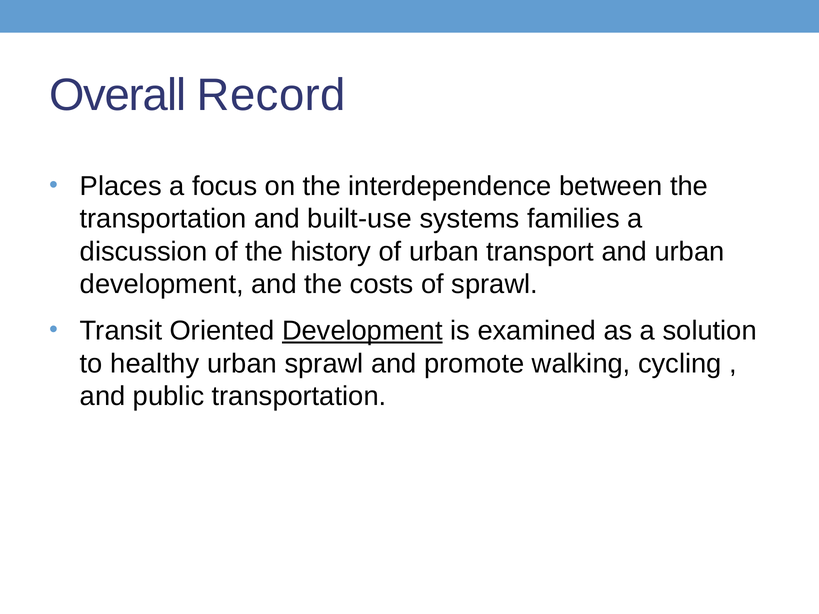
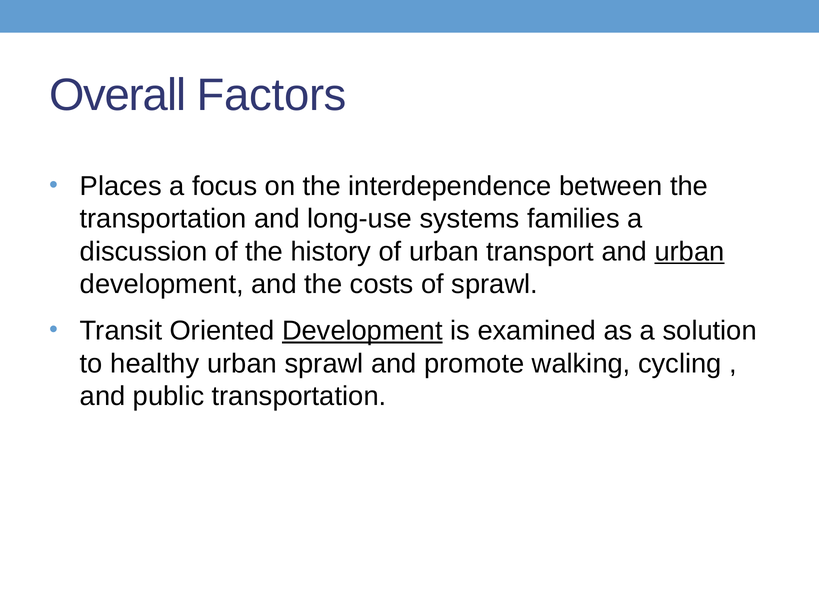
Record: Record -> Factors
built-use: built-use -> long-use
urban at (690, 252) underline: none -> present
